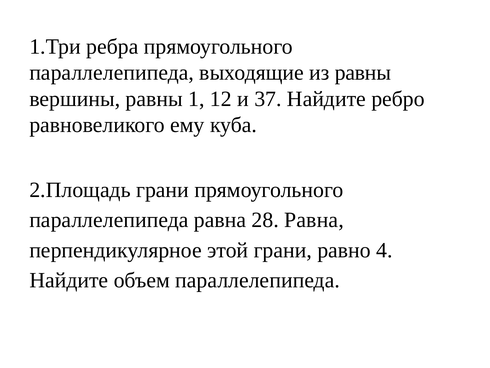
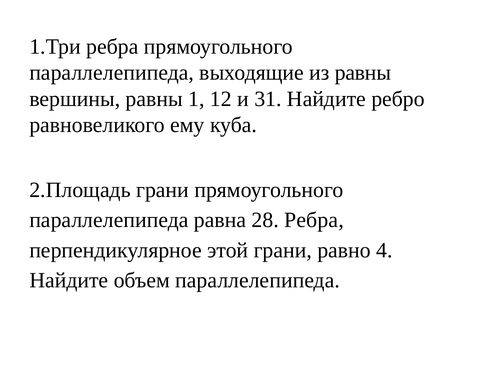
37: 37 -> 31
28 Равна: Равна -> Ребра
